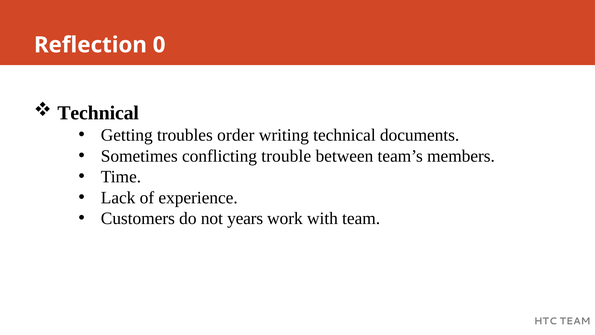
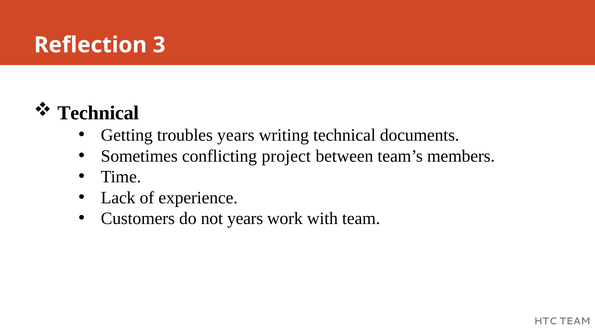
0: 0 -> 3
troubles order: order -> years
trouble: trouble -> project
